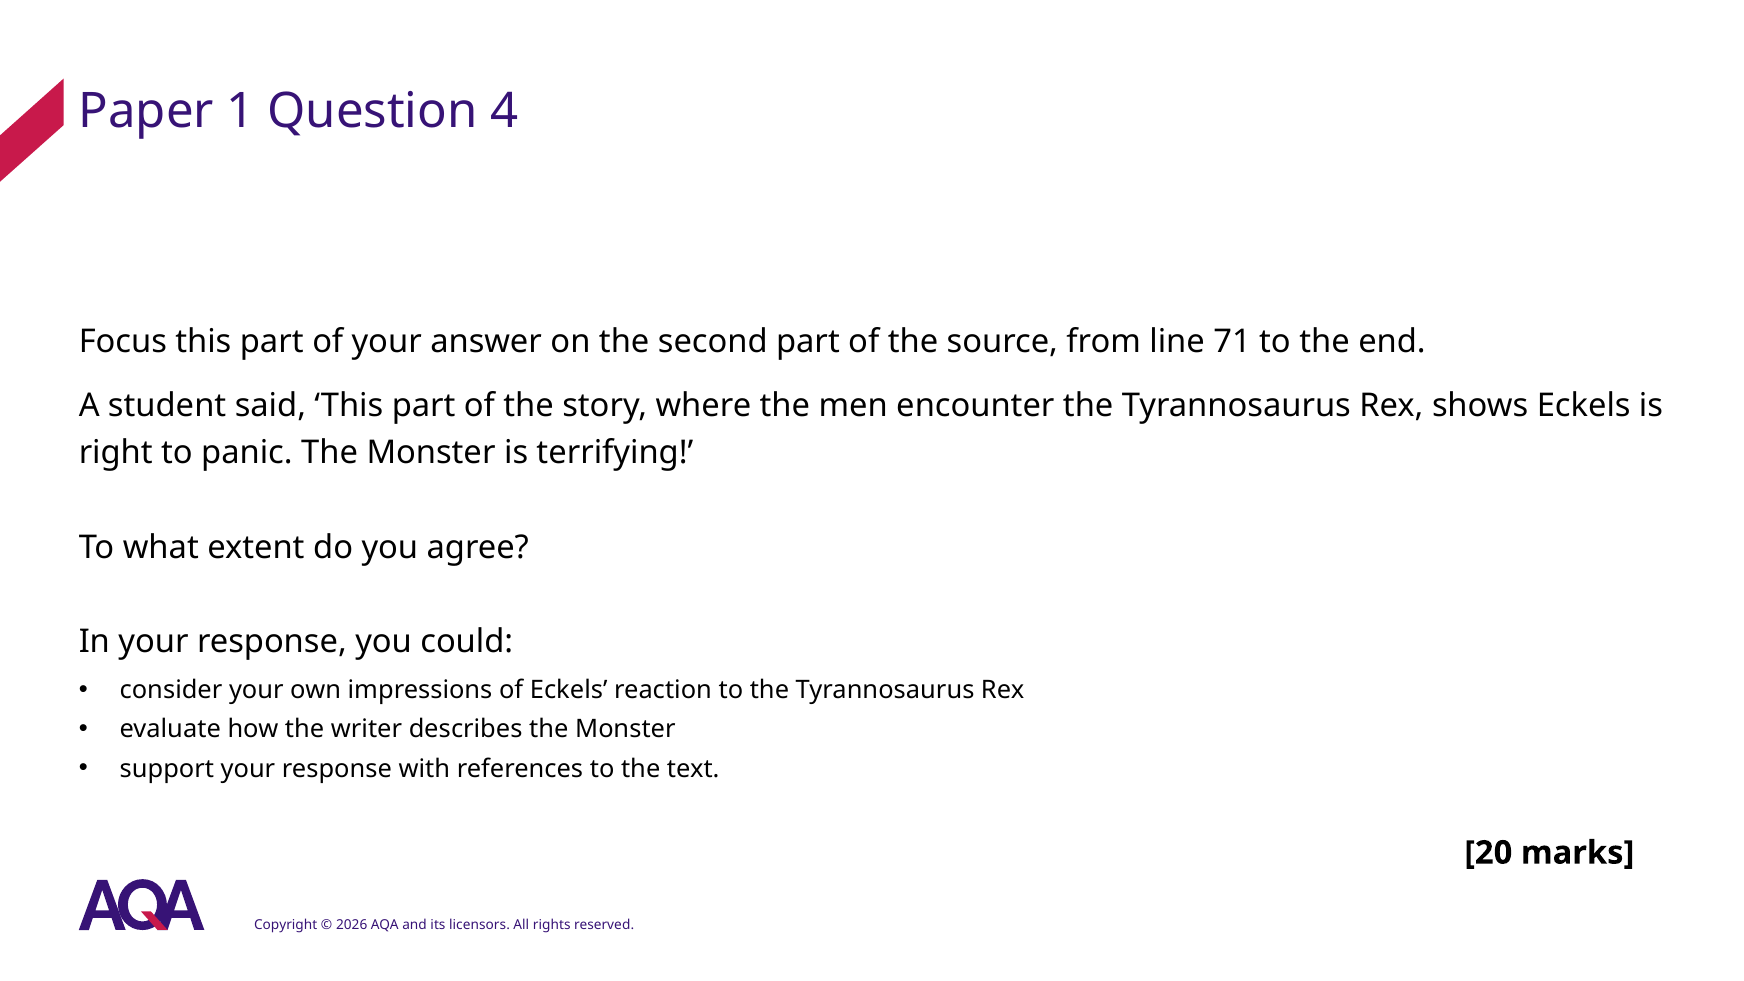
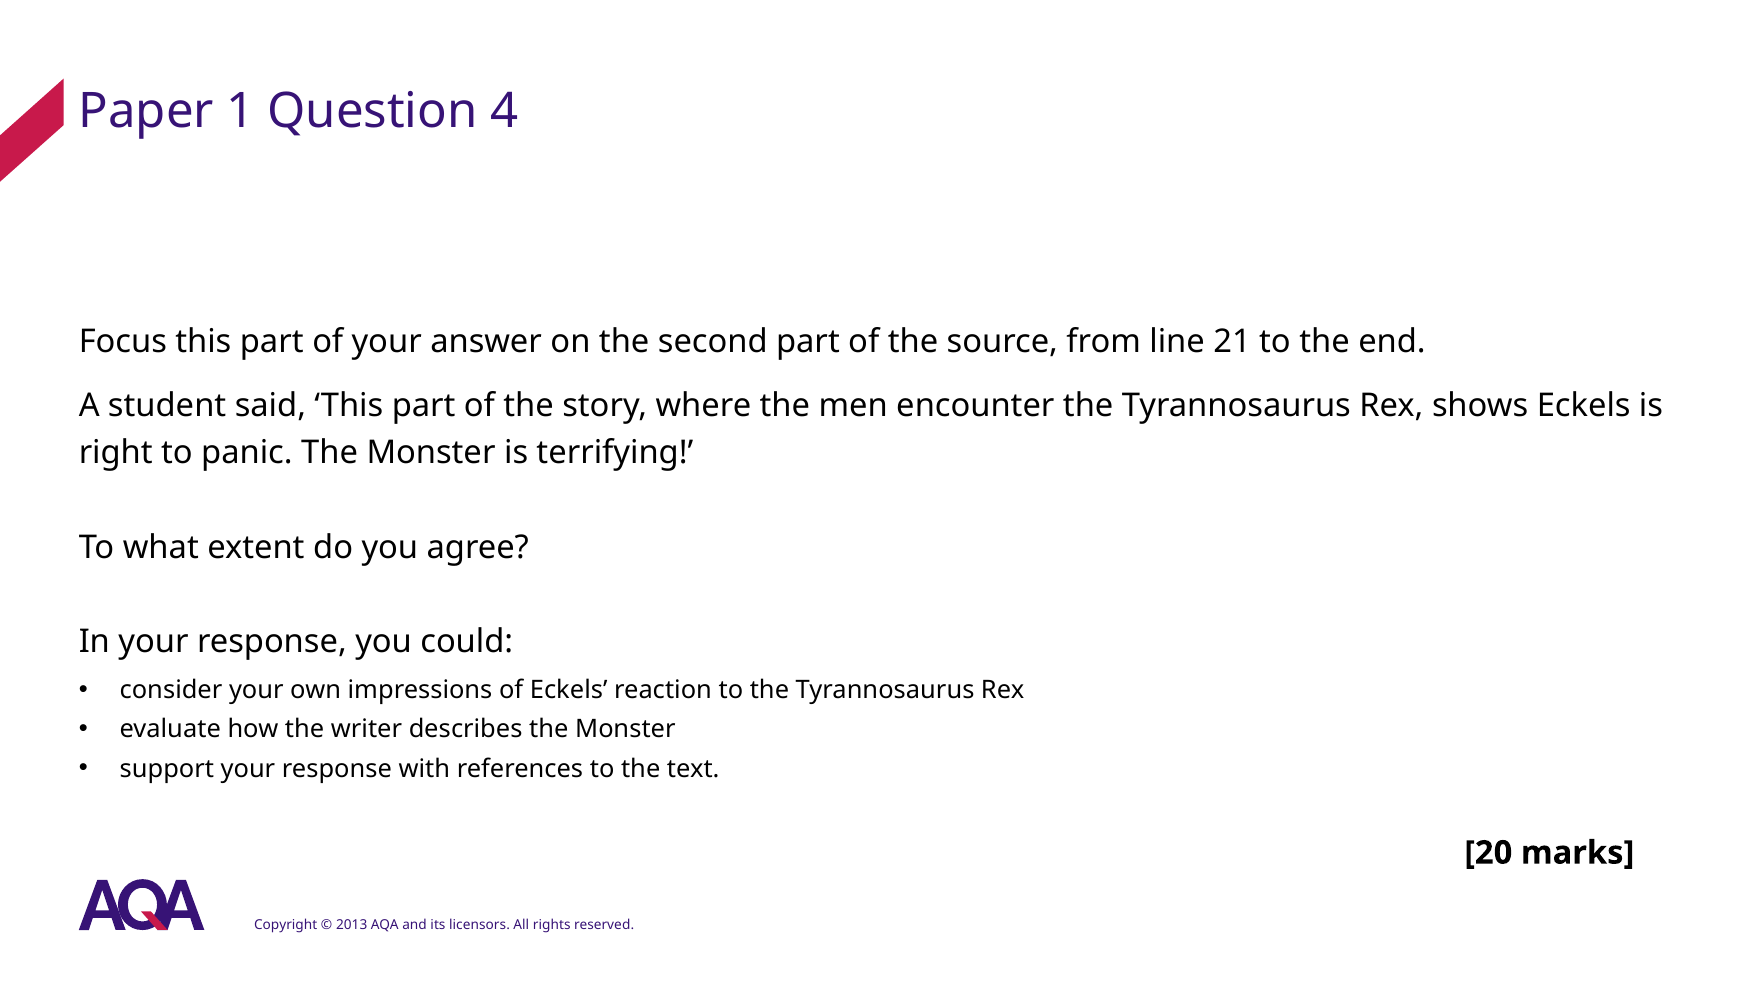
71: 71 -> 21
2026: 2026 -> 2013
